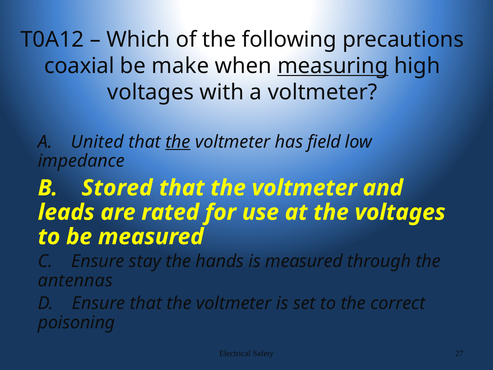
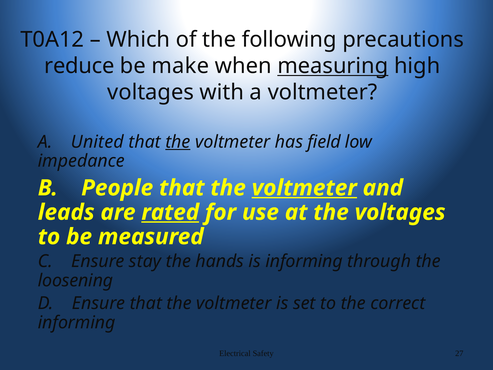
coaxial: coaxial -> reduce
Stored: Stored -> People
voltmeter at (304, 188) underline: none -> present
rated underline: none -> present
is measured: measured -> informing
antennas: antennas -> loosening
poisoning at (77, 322): poisoning -> informing
